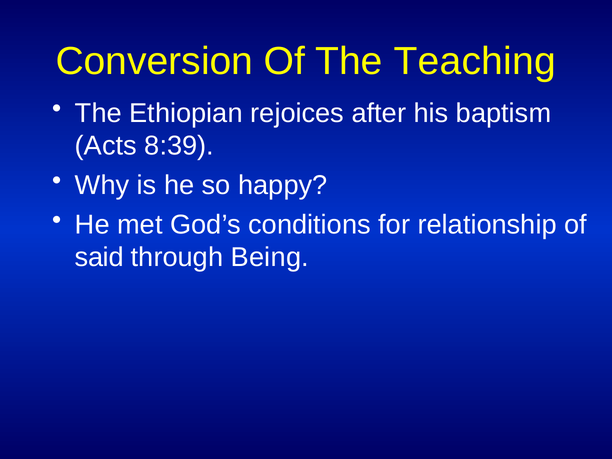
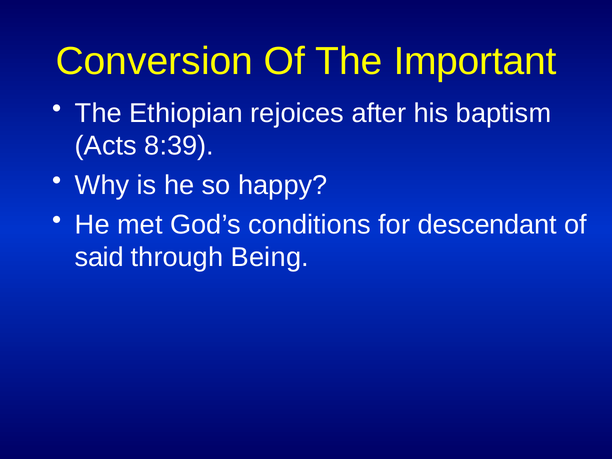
Teaching: Teaching -> Important
relationship: relationship -> descendant
